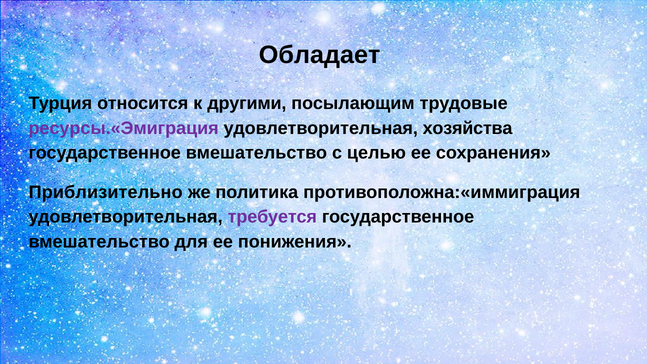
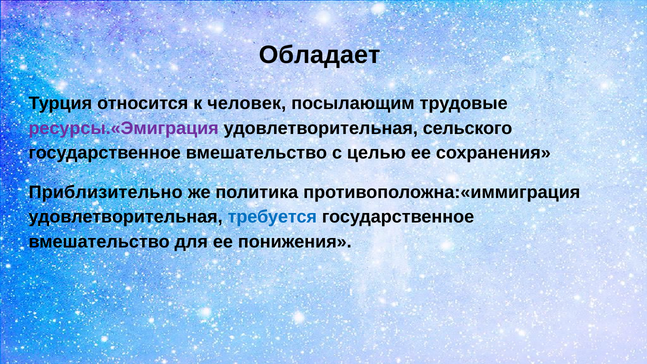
другими: другими -> человек
хозяйства: хозяйства -> сельского
требуется colour: purple -> blue
